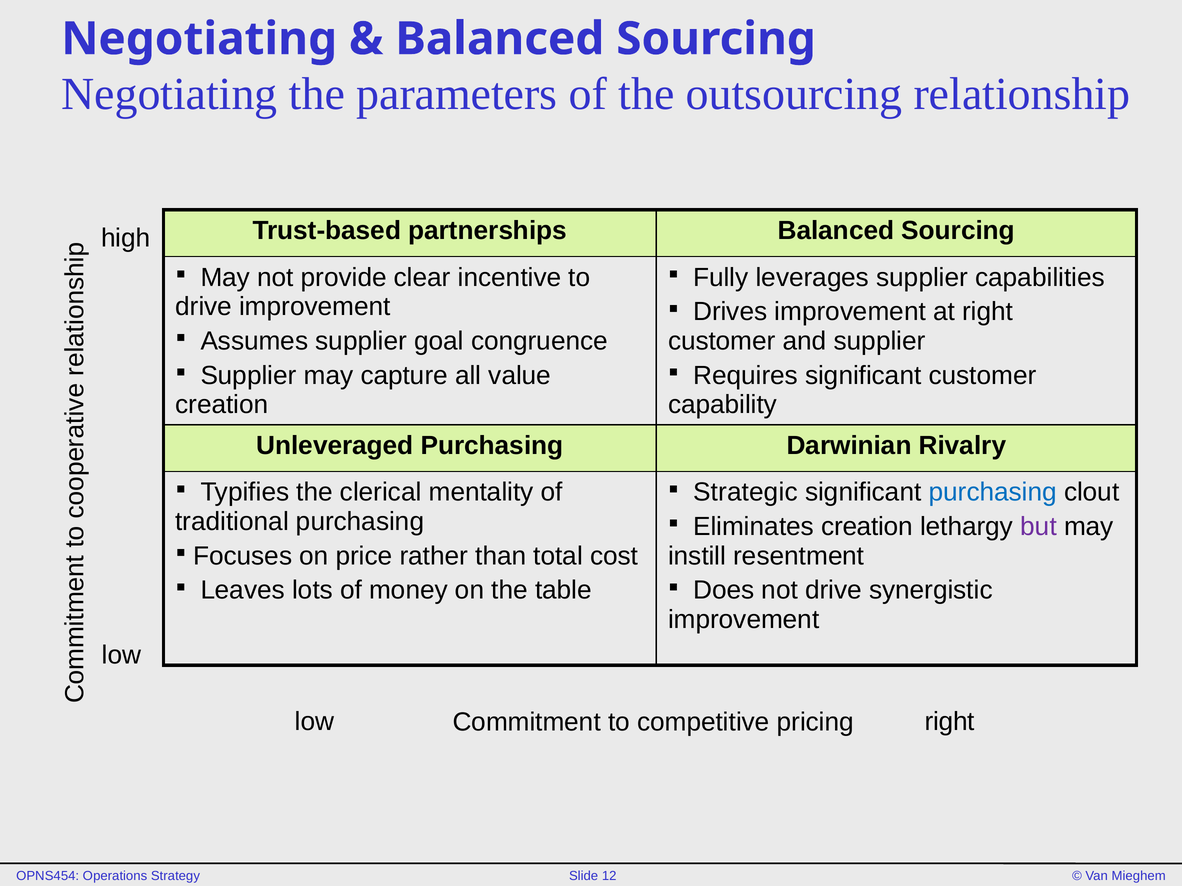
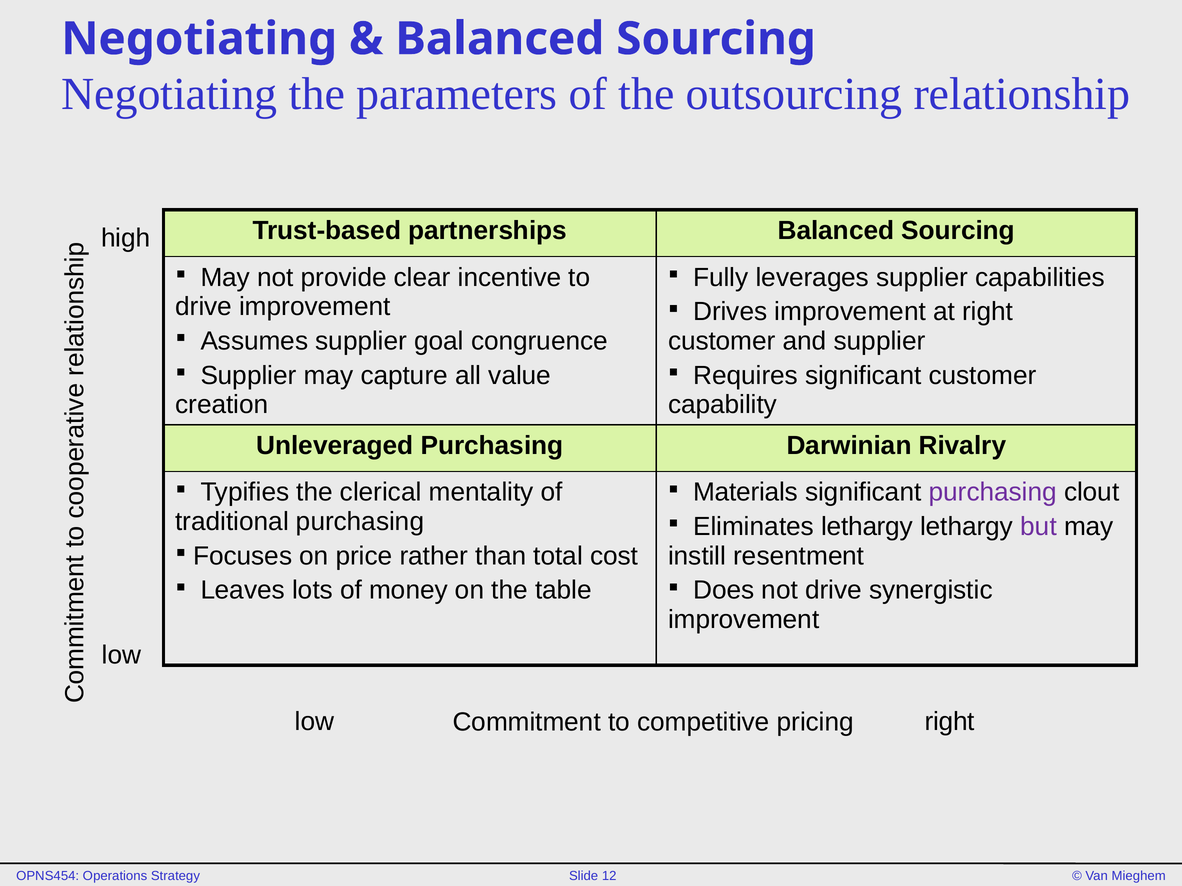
Strategic: Strategic -> Materials
purchasing at (993, 493) colour: blue -> purple
Eliminates creation: creation -> lethargy
